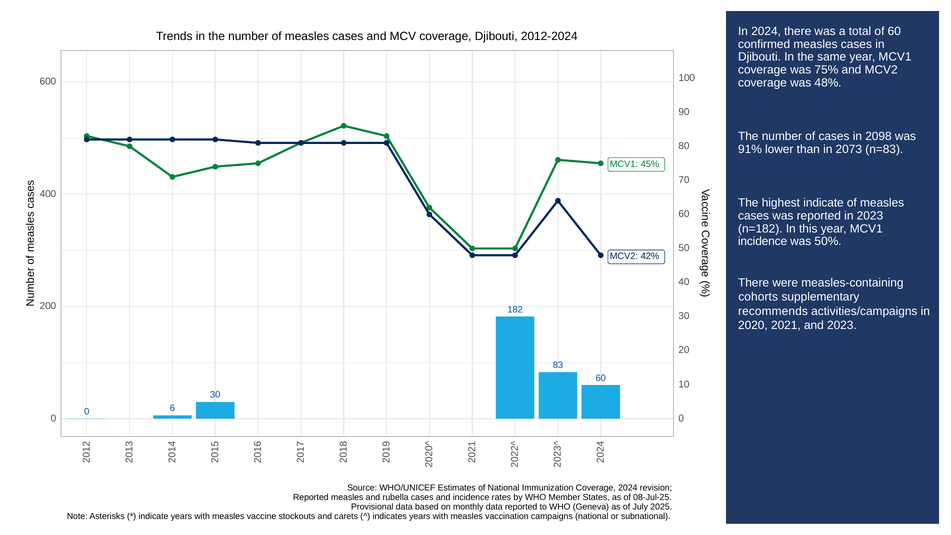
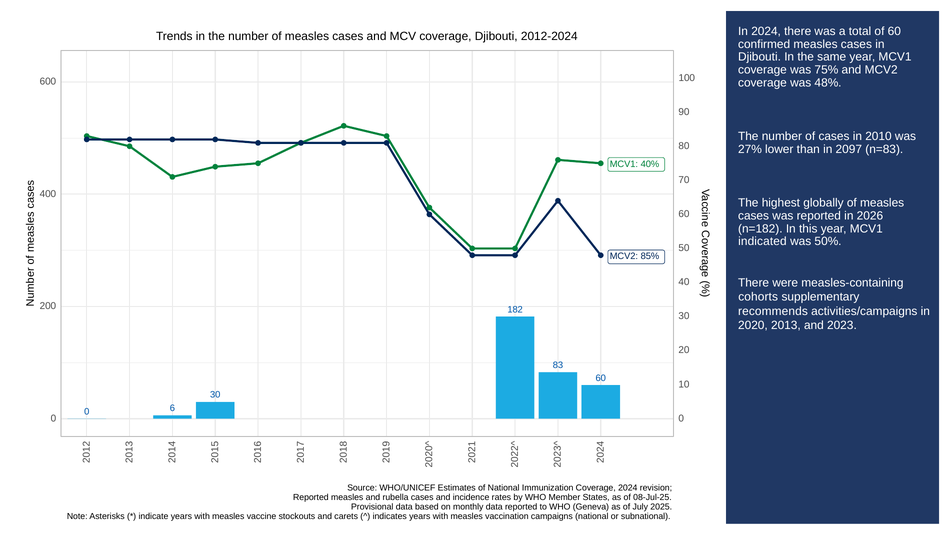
2098: 2098 -> 2010
91%: 91% -> 27%
2073: 2073 -> 2097
45%: 45% -> 40%
highest indicate: indicate -> globally
in 2023: 2023 -> 2026
incidence at (763, 241): incidence -> indicated
42%: 42% -> 85%
2021: 2021 -> 2013
